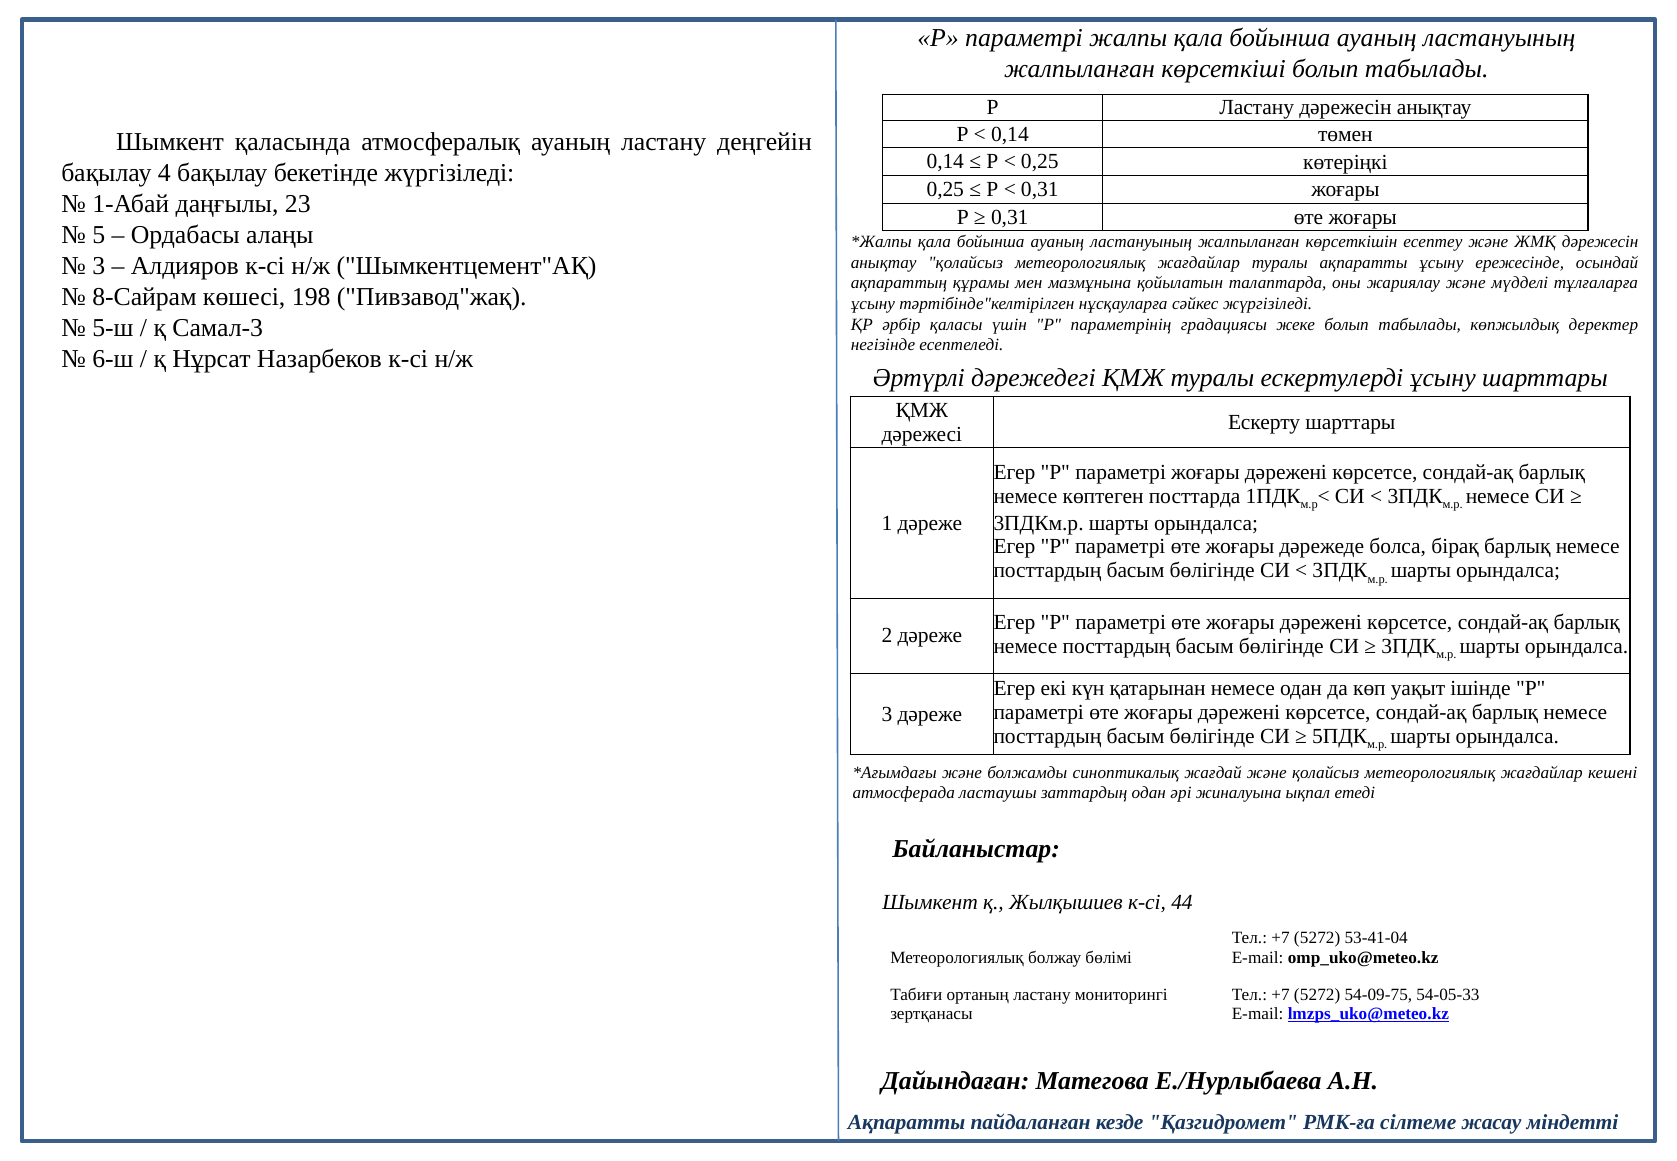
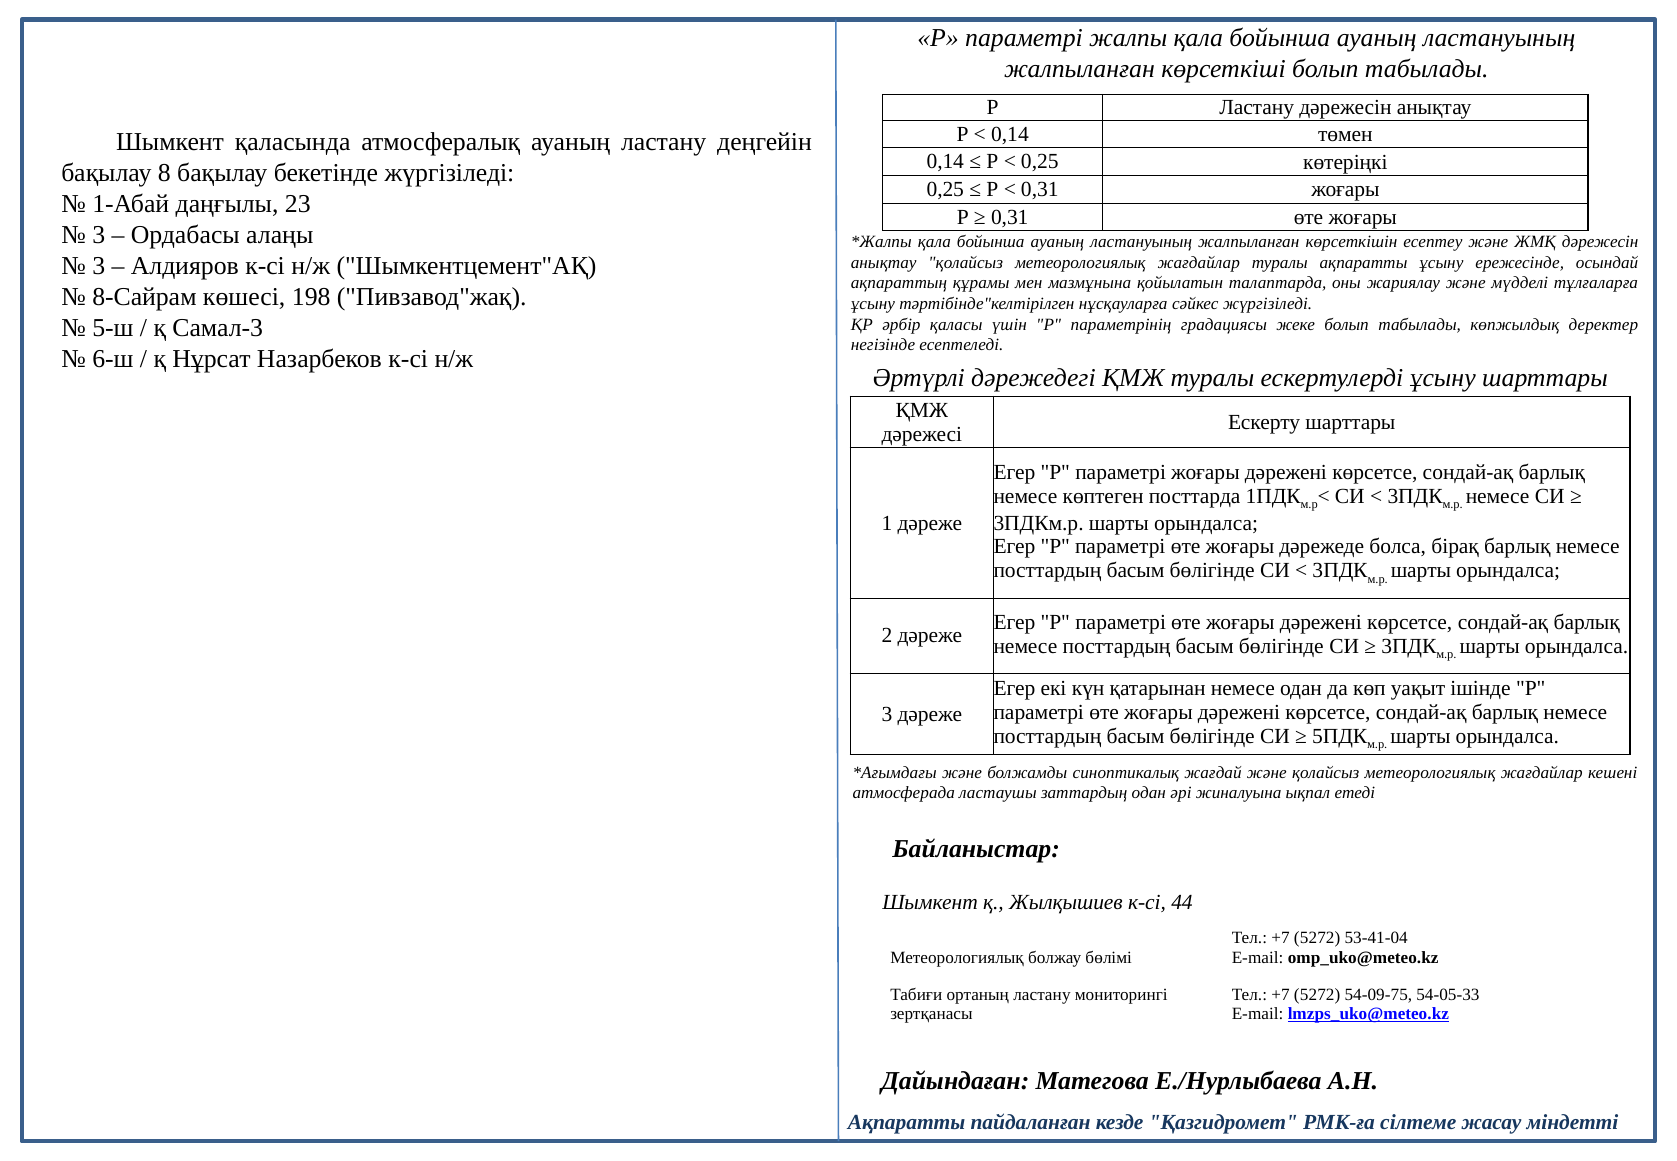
4: 4 -> 8
5 at (99, 235): 5 -> 3
